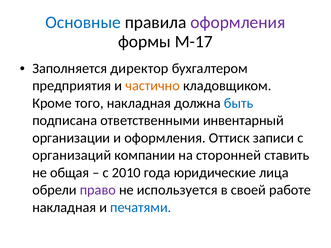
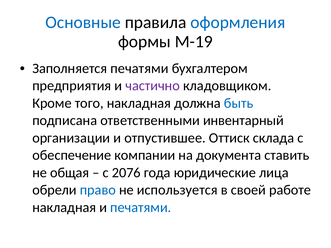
оформления at (238, 22) colour: purple -> blue
М-17: М-17 -> М-19
Заполняется директор: директор -> печатями
частично colour: orange -> purple
и оформления: оформления -> отпустившее
записи: записи -> склада
организаций: организаций -> обеспечение
сторонней: сторонней -> документа
2010: 2010 -> 2076
право colour: purple -> blue
